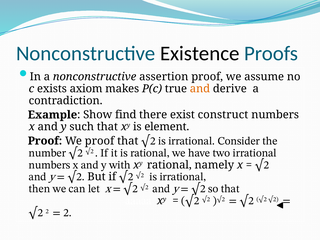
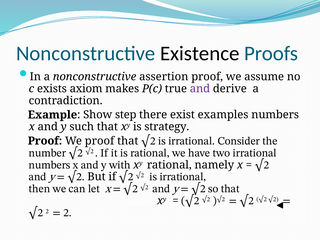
and at (200, 89) colour: orange -> purple
find: find -> step
construct: construct -> examples
element: element -> strategy
